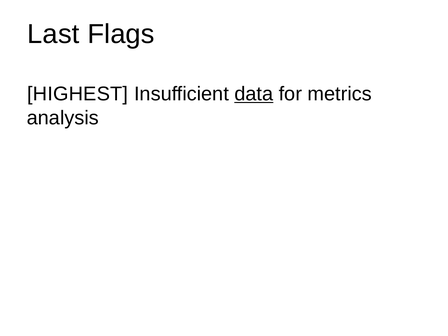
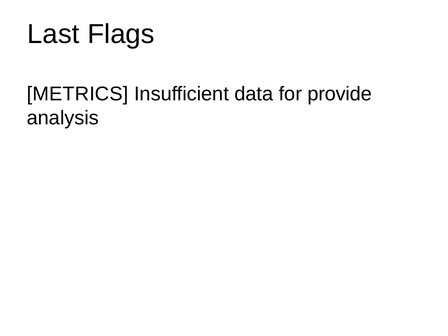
HIGHEST: HIGHEST -> METRICS
data underline: present -> none
metrics: metrics -> provide
